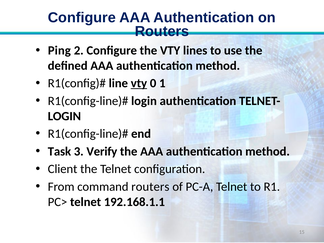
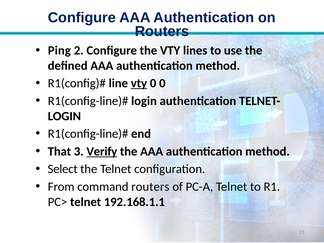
0 1: 1 -> 0
Task: Task -> That
Verify underline: none -> present
Client: Client -> Select
